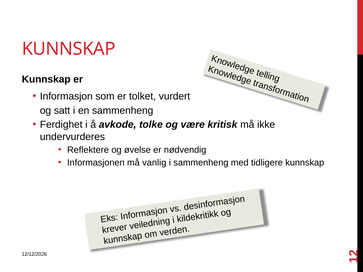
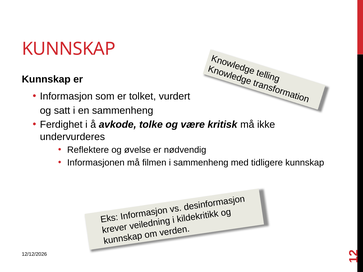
vanlig: vanlig -> filmen
